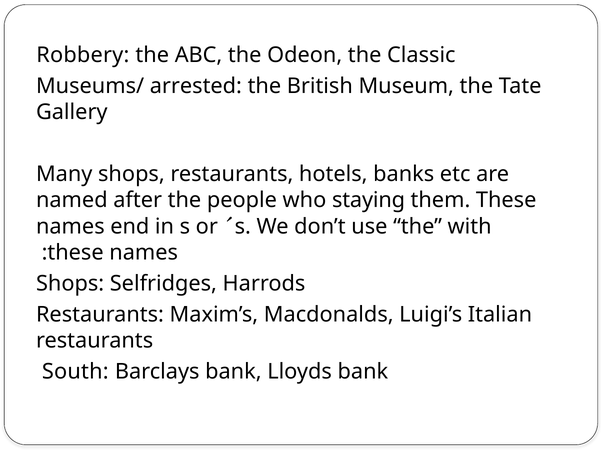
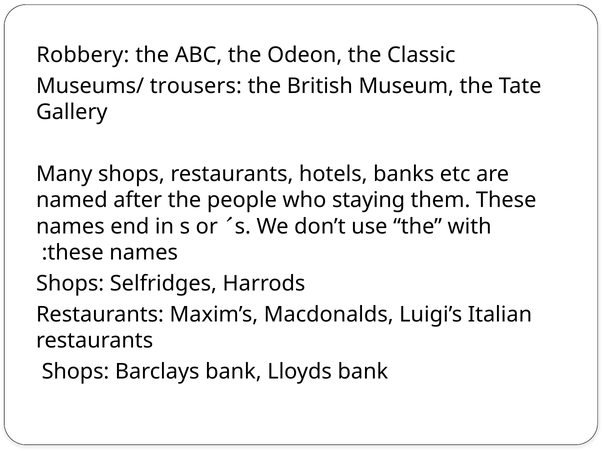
arrested: arrested -> trousers
South at (75, 372): South -> Shops
